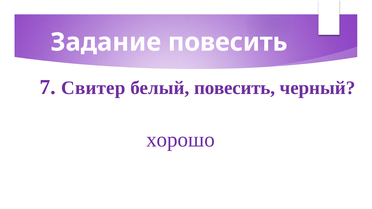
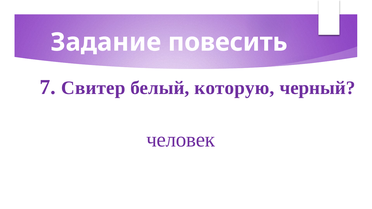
белый повесить: повесить -> которую
хорошо: хорошо -> человек
